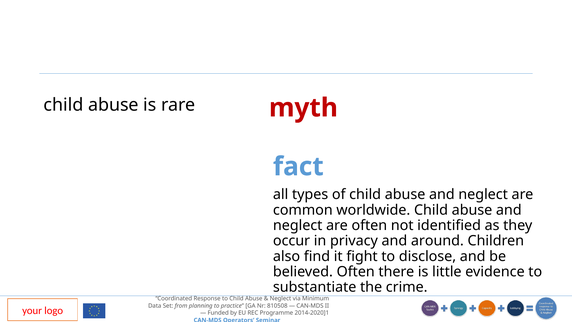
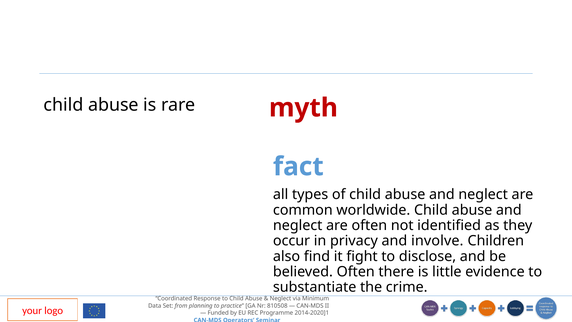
around: around -> involve
